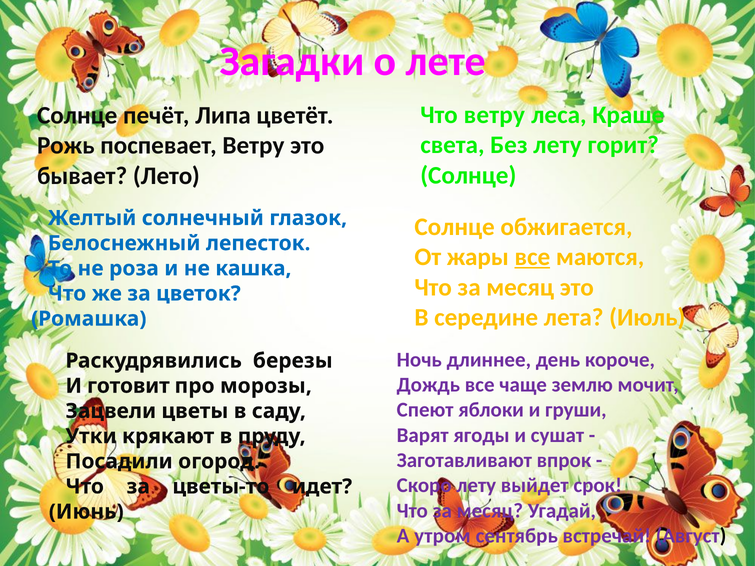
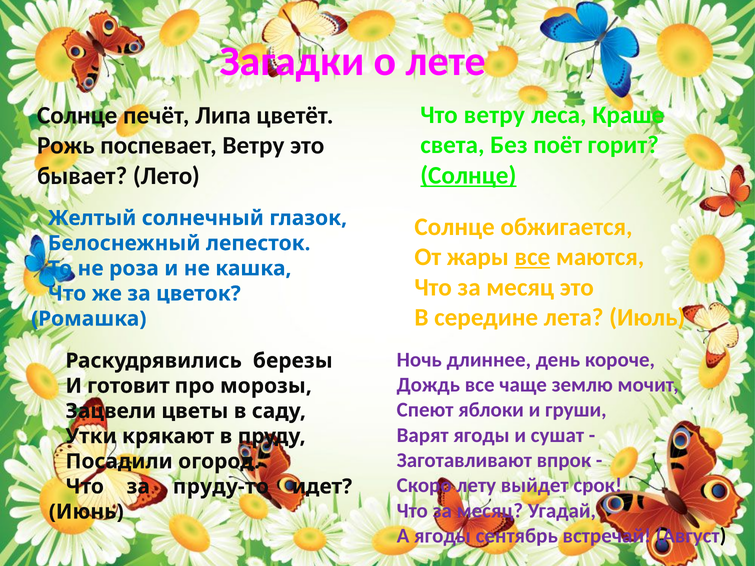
Без лету: лету -> поёт
Солнце at (468, 175) underline: none -> present
цветы-то: цветы-то -> пруду-то
А утром: утром -> ягоды
